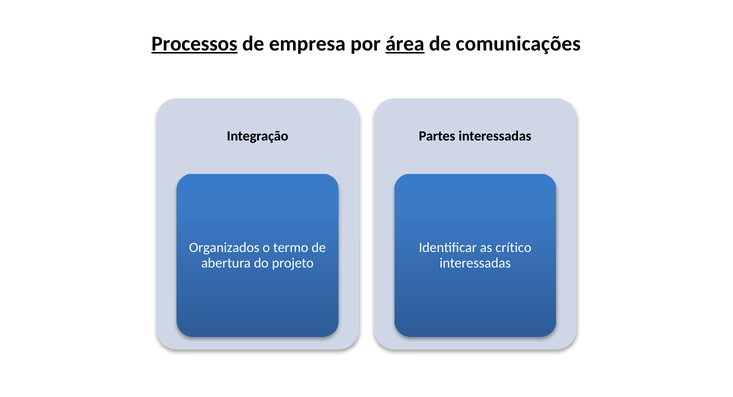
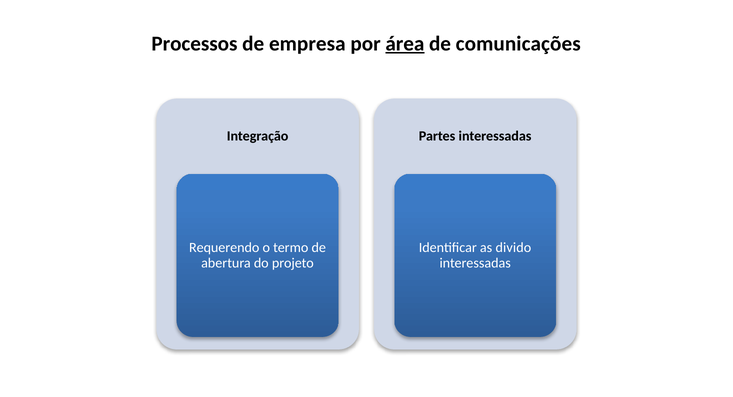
Processos underline: present -> none
Organizados: Organizados -> Requerendo
crítico: crítico -> divido
